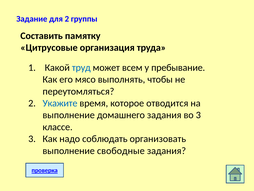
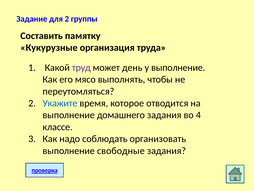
Цитрусовые: Цитрусовые -> Кукурузные
труд colour: blue -> purple
всем: всем -> день
у пребывание: пребывание -> выполнение
во 3: 3 -> 4
